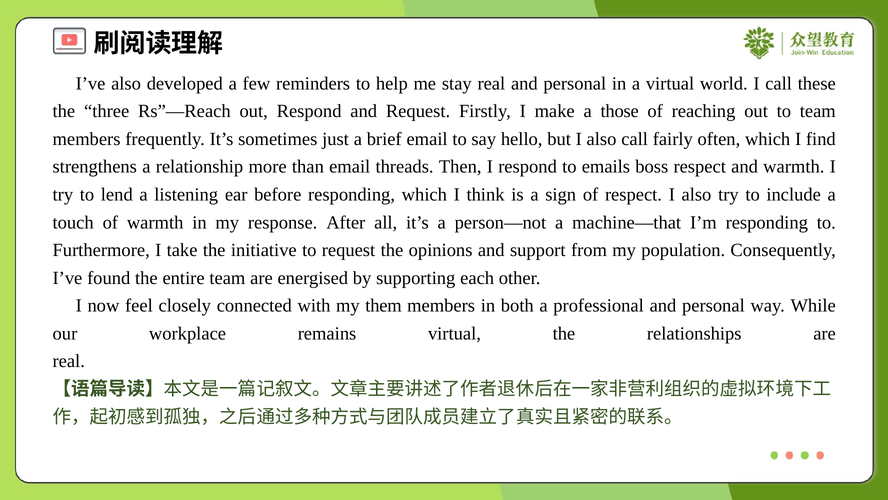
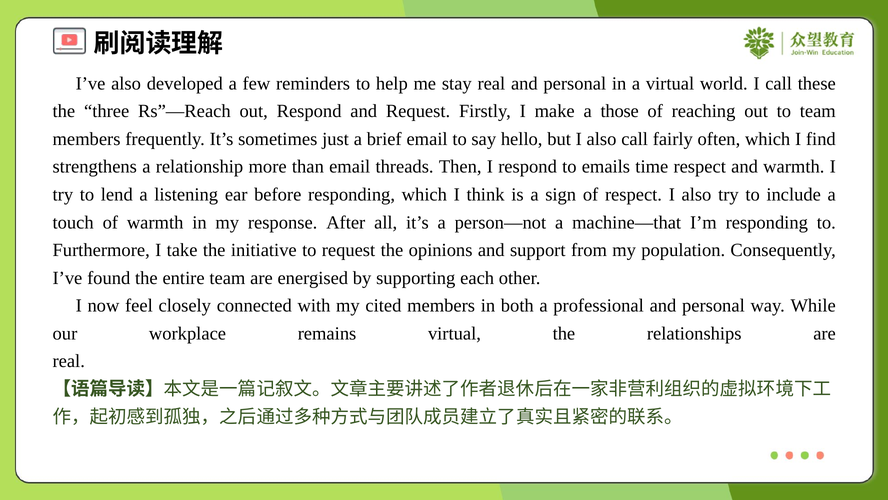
boss: boss -> time
them: them -> cited
